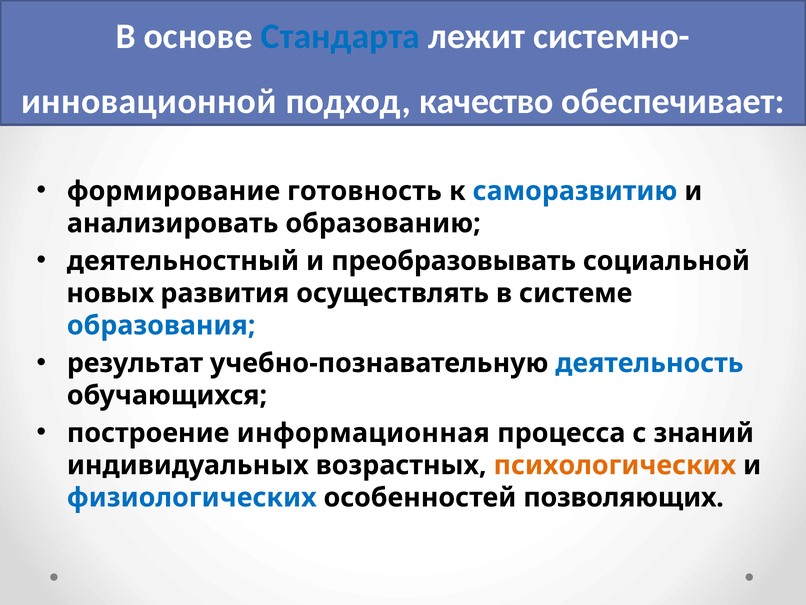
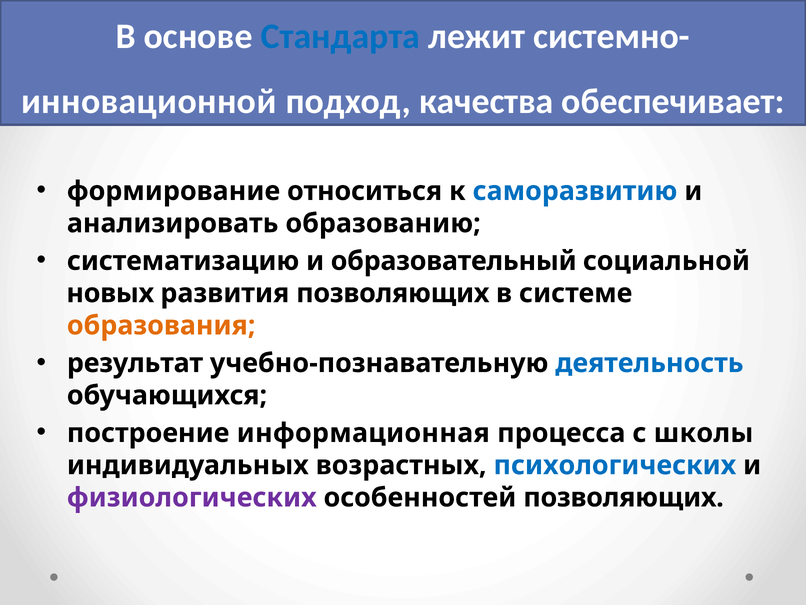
качество: качество -> качества
готовность: готовность -> относиться
деятельностный: деятельностный -> систематизацию
преобразовывать: преобразовывать -> образовательный
развития осуществлять: осуществлять -> позволяющих
образования colour: blue -> orange
знаний: знаний -> школы
психологических colour: orange -> blue
физиологических colour: blue -> purple
